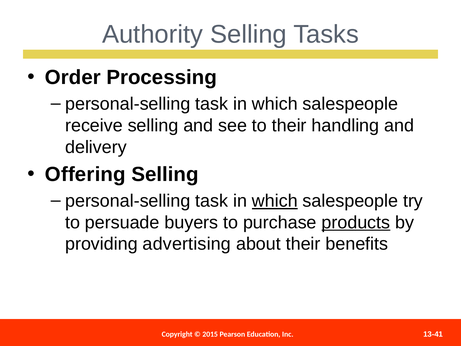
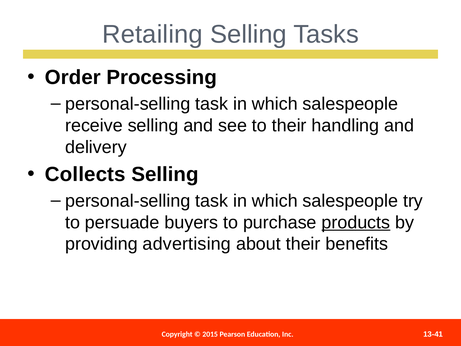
Authority: Authority -> Retailing
Offering: Offering -> Collects
which at (275, 201) underline: present -> none
